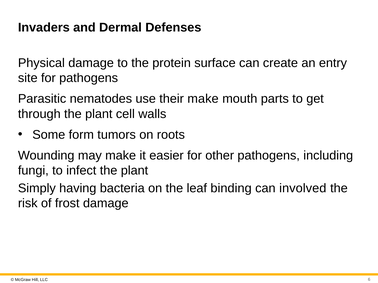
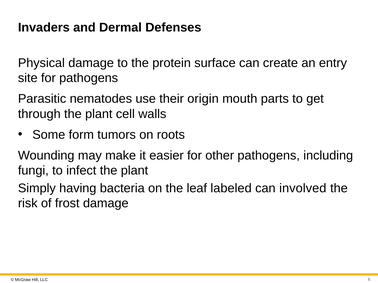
their make: make -> origin
binding: binding -> labeled
